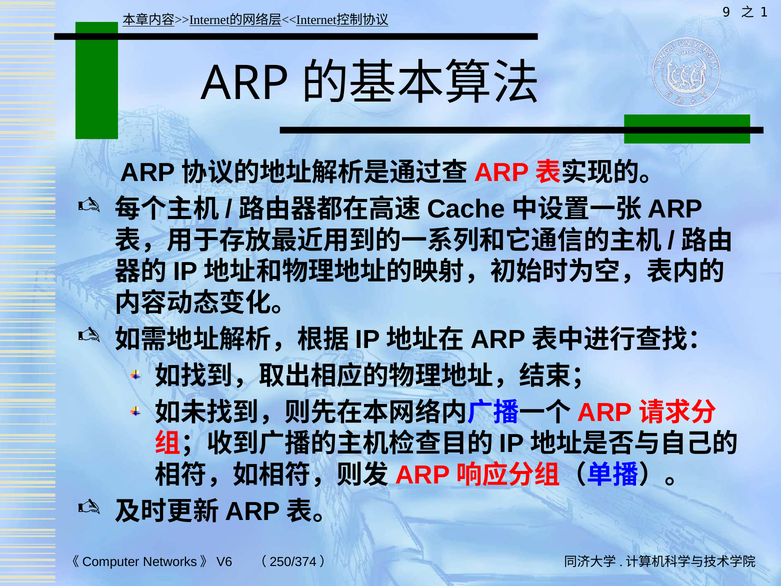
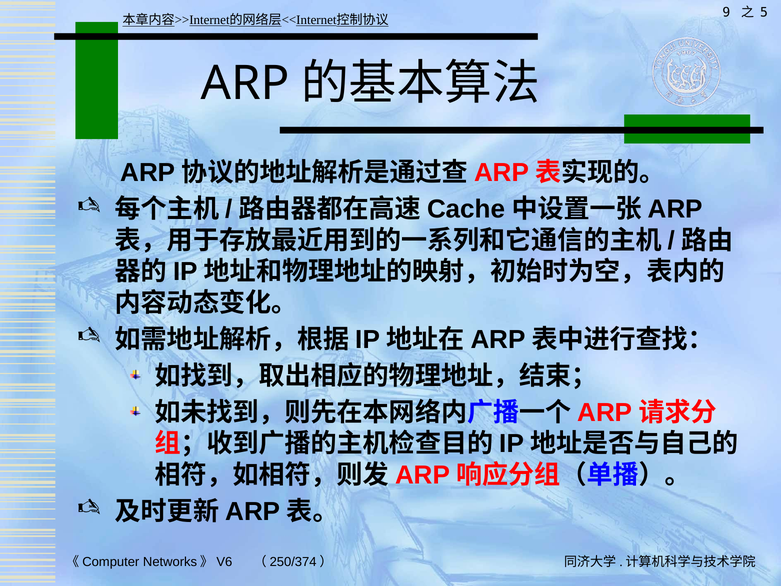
1: 1 -> 5
